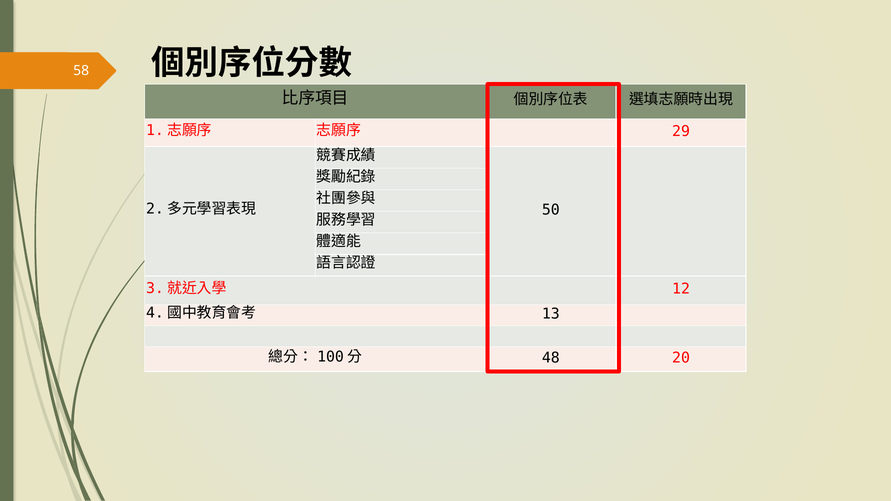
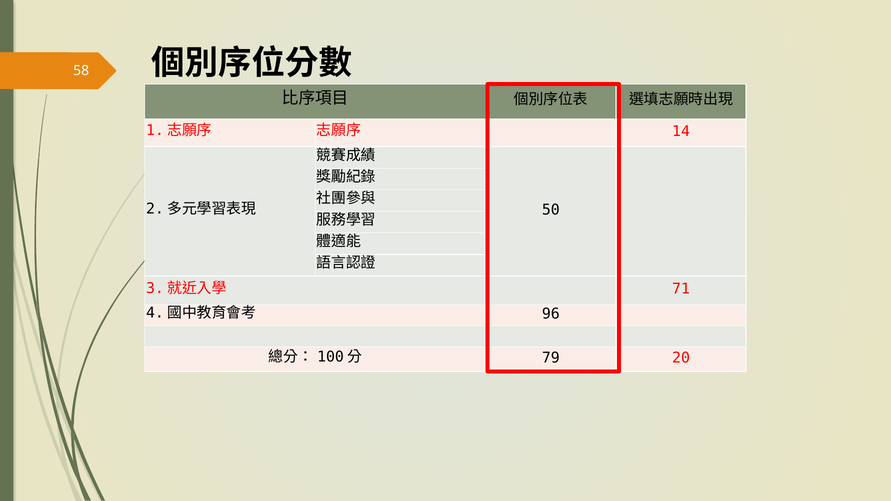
29: 29 -> 14
12: 12 -> 71
13: 13 -> 96
48: 48 -> 79
